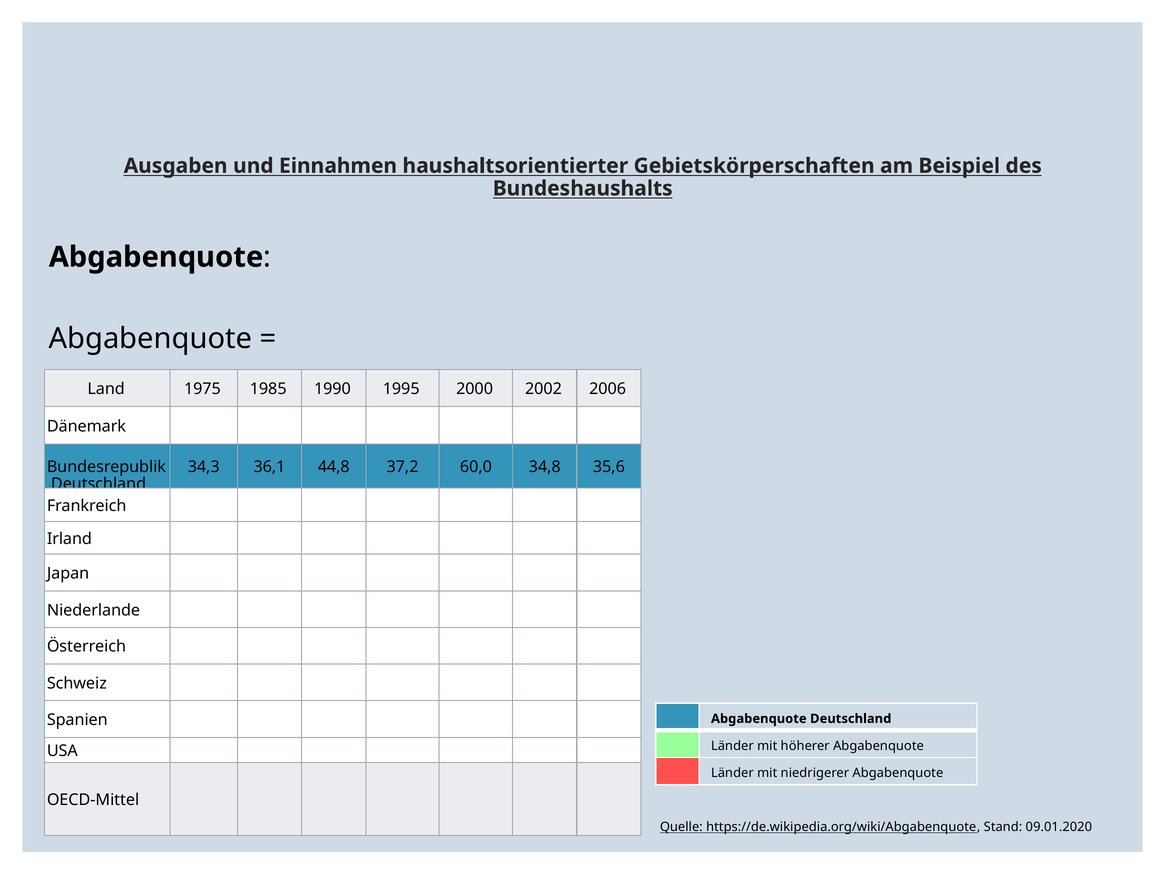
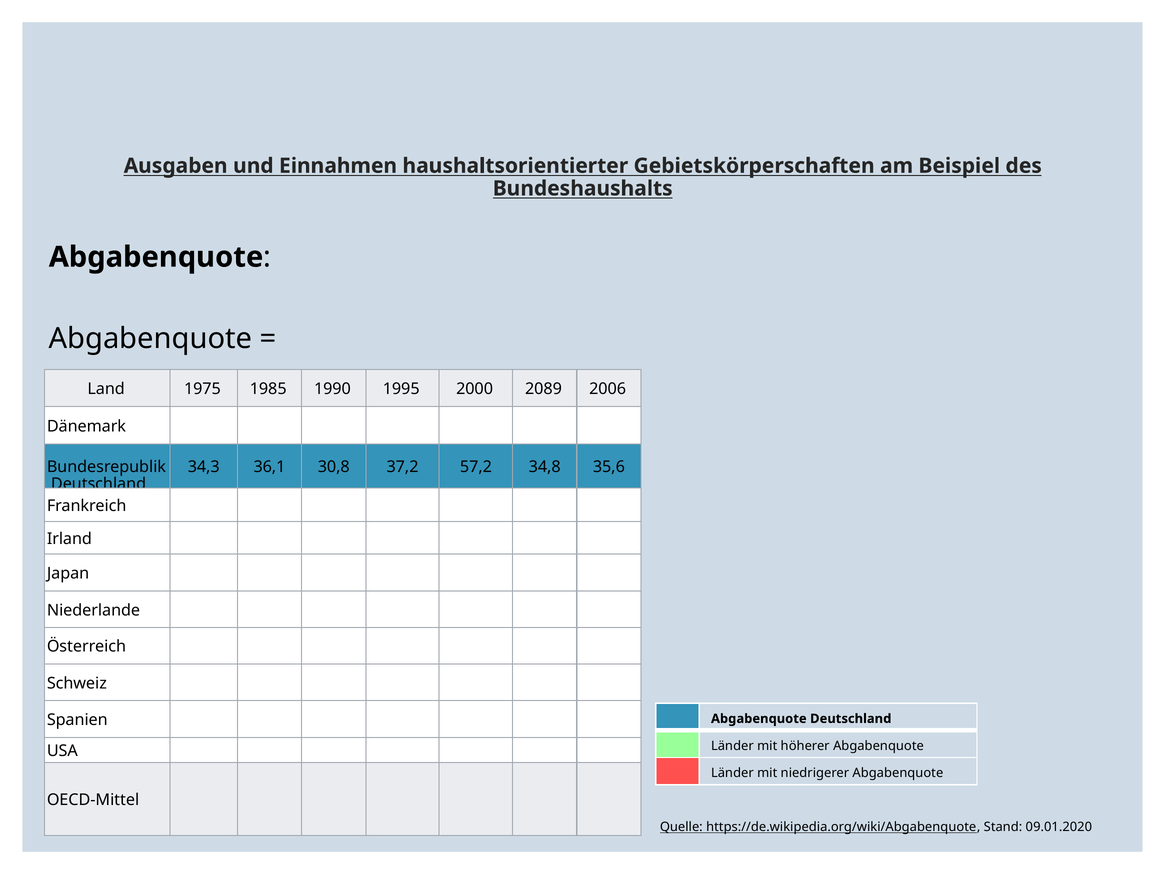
2002: 2002 -> 2089
44,8: 44,8 -> 30,8
60,0: 60,0 -> 57,2
